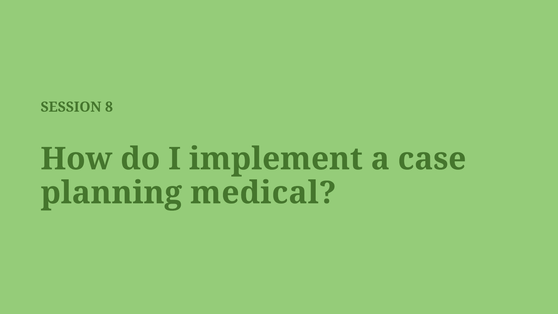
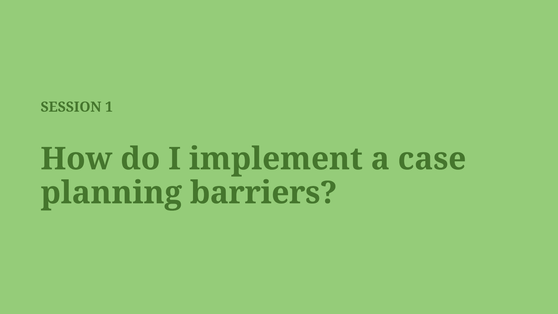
8: 8 -> 1
medical: medical -> barriers
